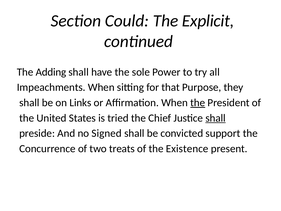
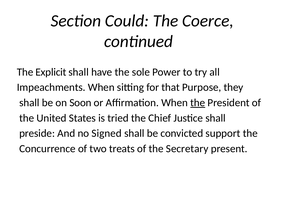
Explicit: Explicit -> Coerce
Adding: Adding -> Explicit
Links: Links -> Soon
shall at (216, 118) underline: present -> none
Existence: Existence -> Secretary
